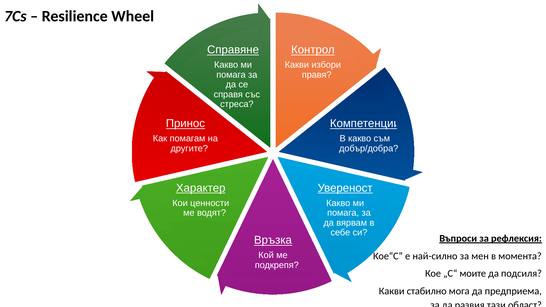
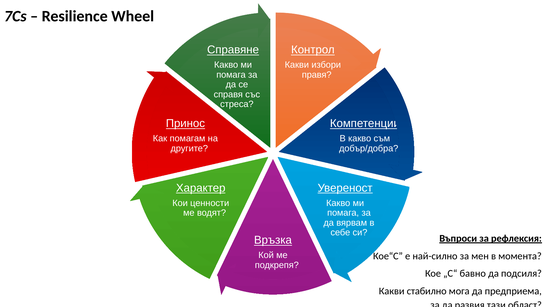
моите: моите -> бавно
